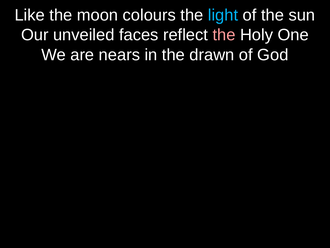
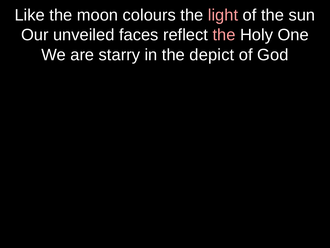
light colour: light blue -> pink
nears: nears -> starry
drawn: drawn -> depict
